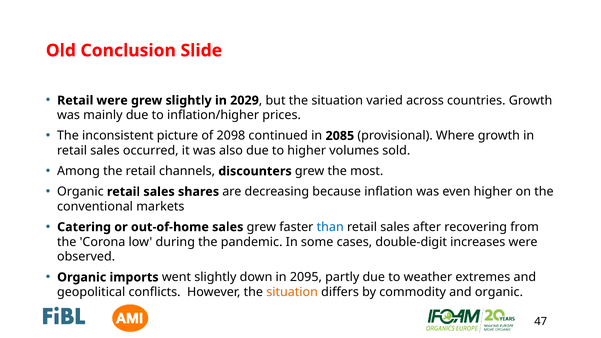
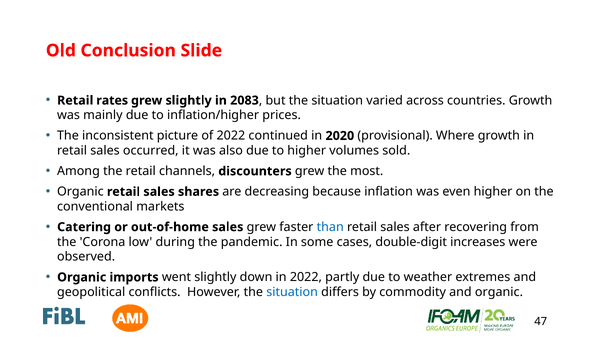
Retail were: were -> rates
2029: 2029 -> 2083
of 2098: 2098 -> 2022
2085: 2085 -> 2020
in 2095: 2095 -> 2022
situation at (292, 292) colour: orange -> blue
